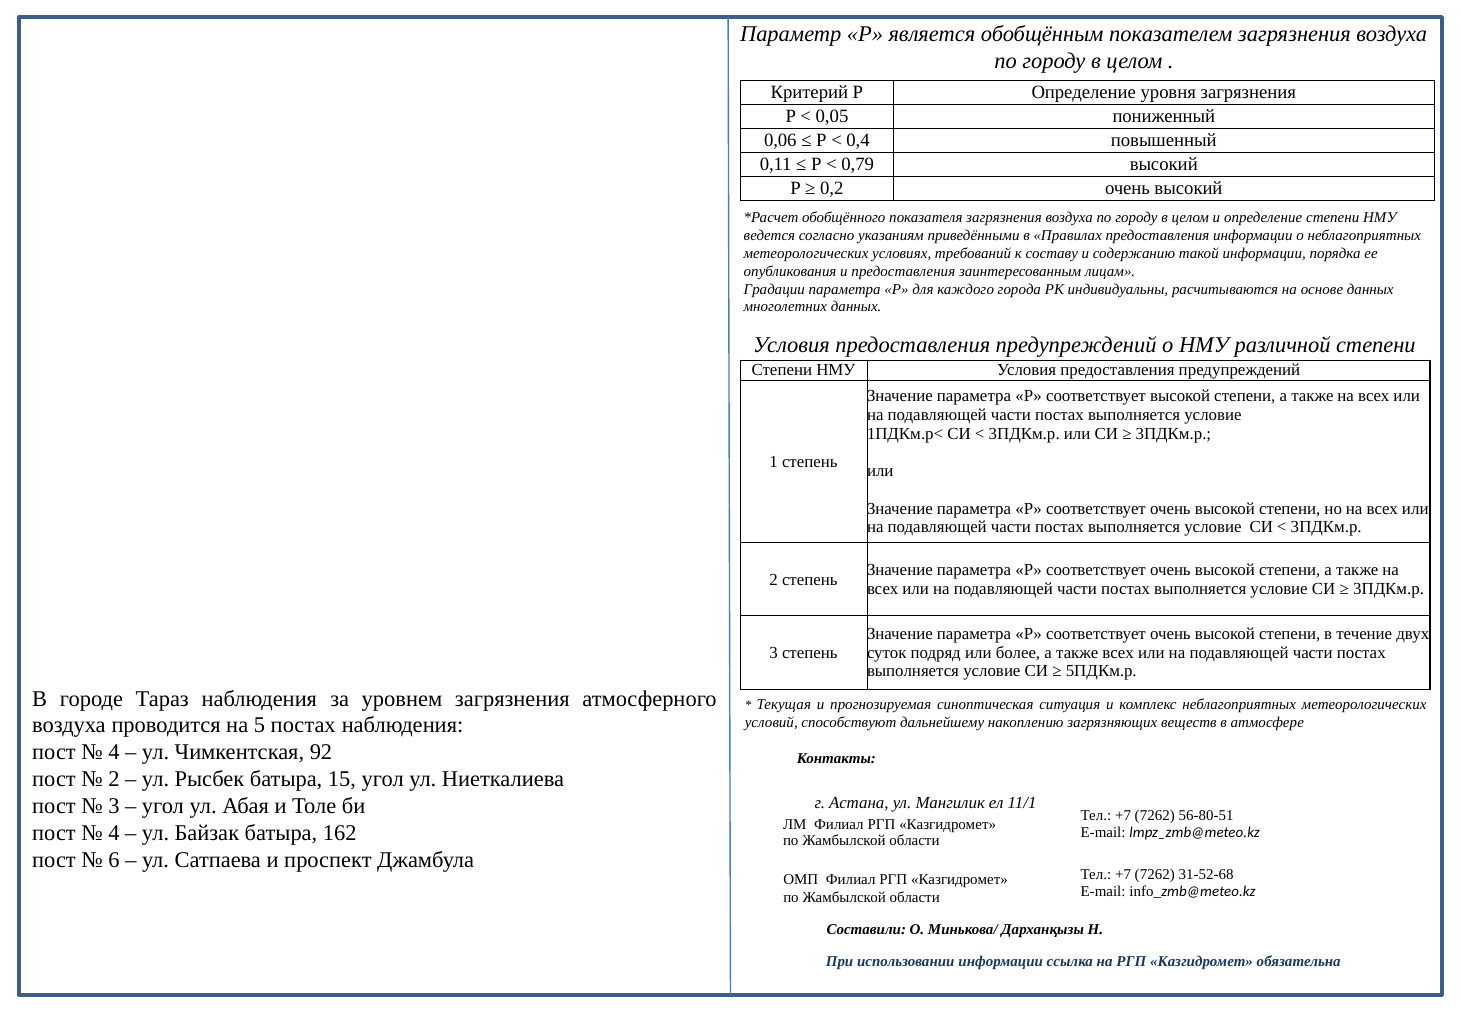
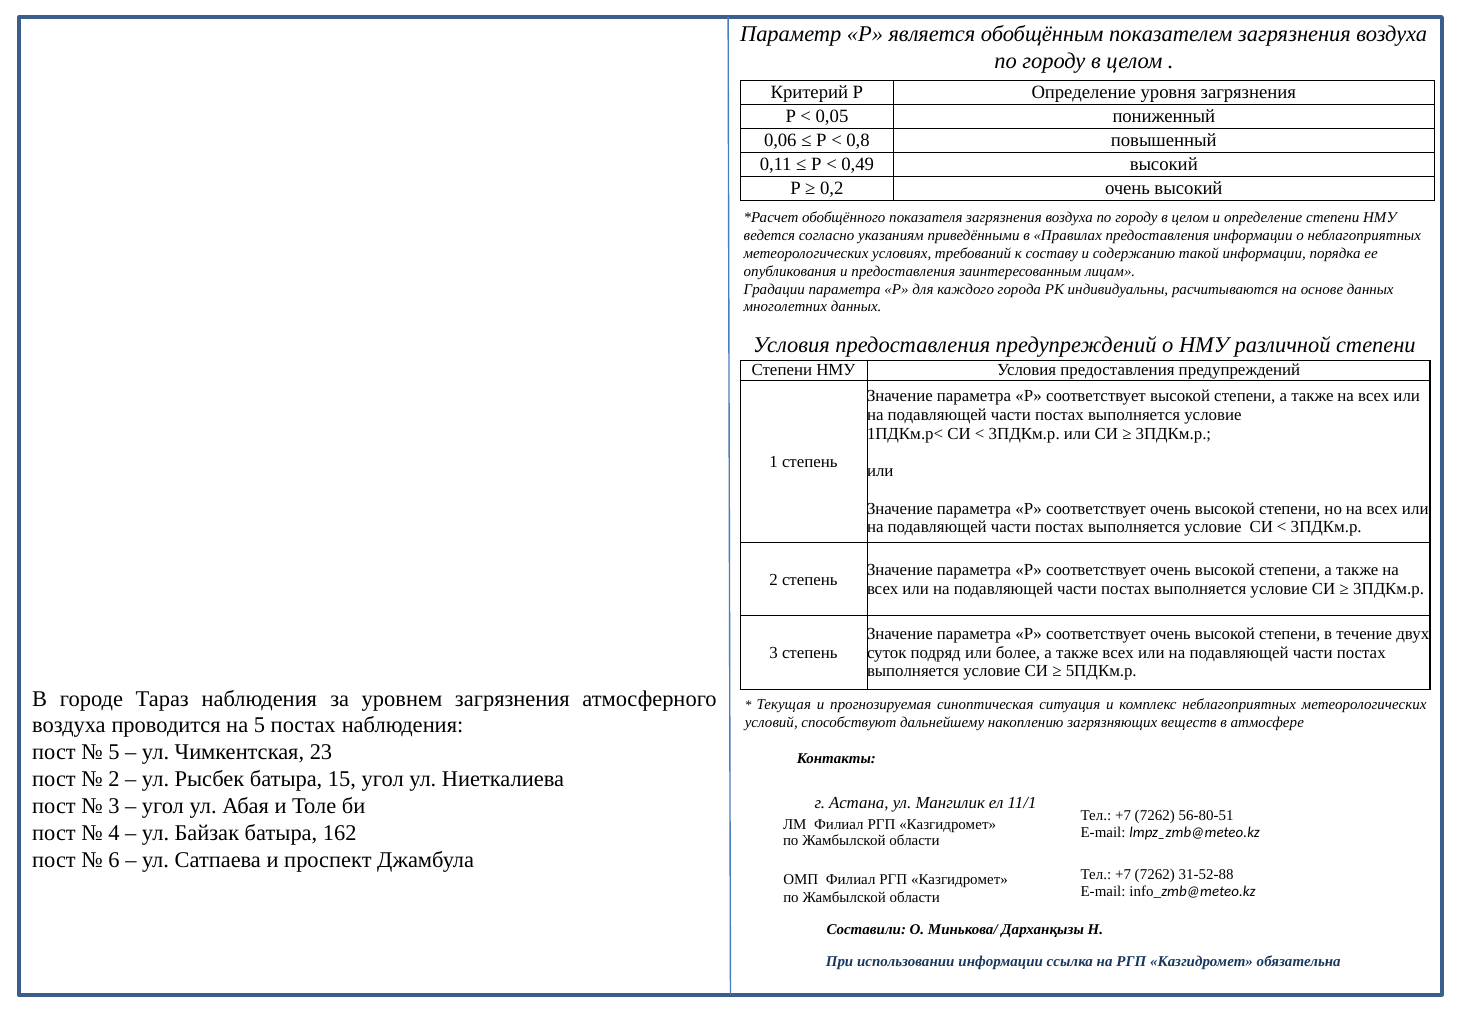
0,4: 0,4 -> 0,8
0,79: 0,79 -> 0,49
4 at (114, 752): 4 -> 5
92: 92 -> 23
31-52-68: 31-52-68 -> 31-52-88
